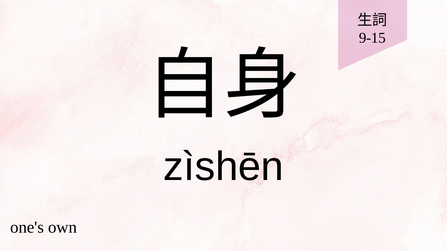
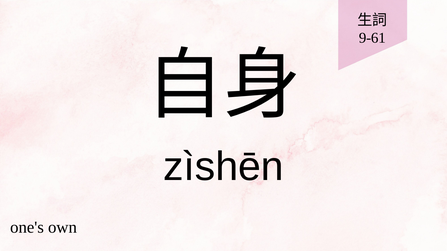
9-15: 9-15 -> 9-61
